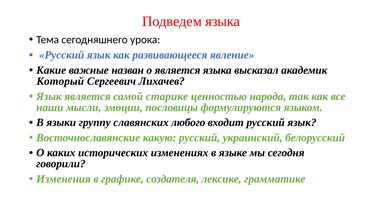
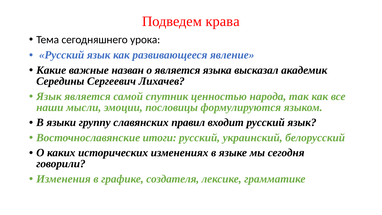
Подведем языка: языка -> крава
Который: Который -> Середины
старике: старике -> спутник
любого: любого -> правил
какую: какую -> итоги
